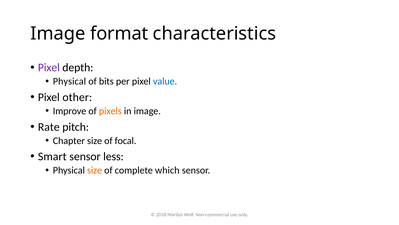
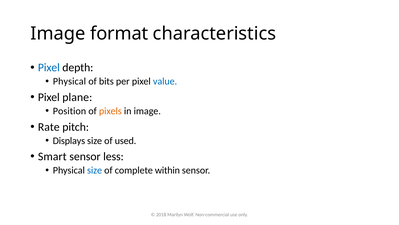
Pixel at (49, 67) colour: purple -> blue
other: other -> plane
Improve: Improve -> Position
Chapter: Chapter -> Displays
focal: focal -> used
size at (95, 170) colour: orange -> blue
which: which -> within
